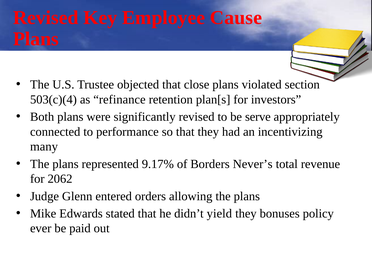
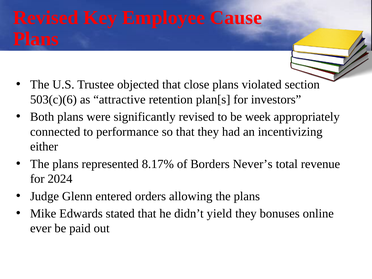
503(c)(4: 503(c)(4 -> 503(c)(6
refinance: refinance -> attractive
serve: serve -> week
many: many -> either
9.17%: 9.17% -> 8.17%
2062: 2062 -> 2024
policy: policy -> online
